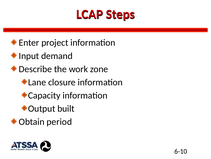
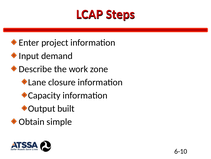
period: period -> simple
